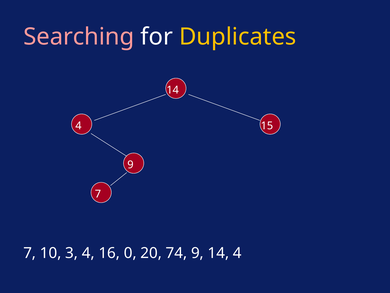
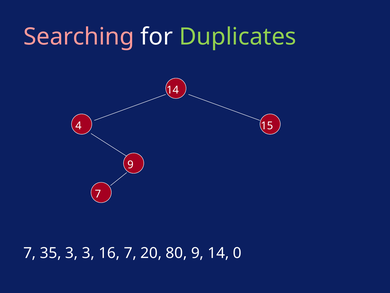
Duplicates colour: yellow -> light green
10: 10 -> 35
3 4: 4 -> 3
16 0: 0 -> 7
74: 74 -> 80
14 4: 4 -> 0
